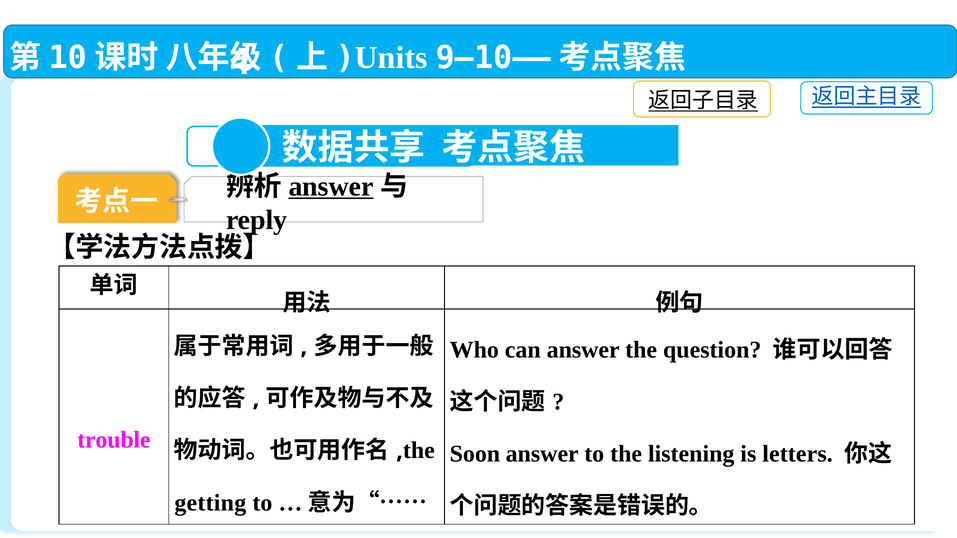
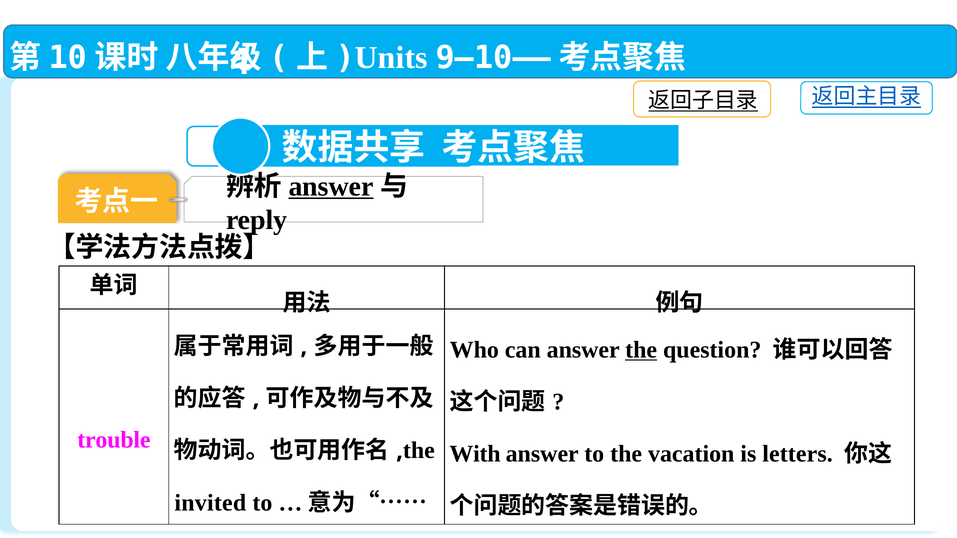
the at (641, 350) underline: none -> present
Soon: Soon -> With
listening: listening -> vacation
getting: getting -> invited
